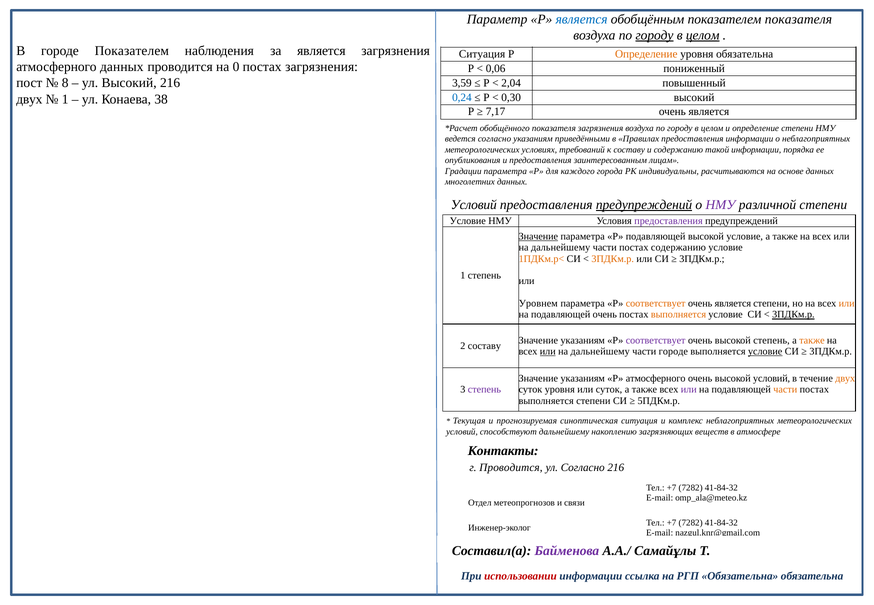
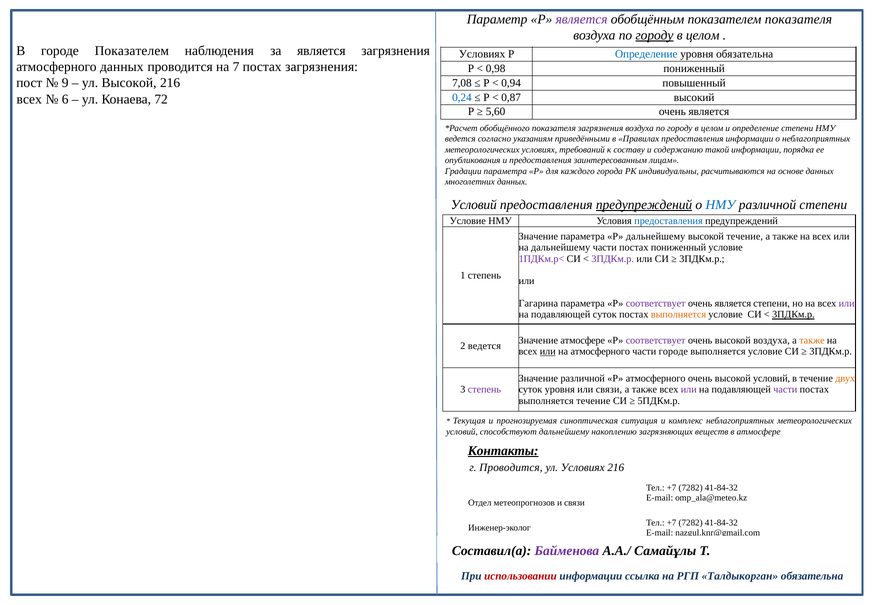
является at (582, 19) colour: blue -> purple
целом at (703, 35) underline: present -> none
Ситуация at (482, 54): Ситуация -> Условиях
Определение at (646, 54) colour: orange -> blue
0: 0 -> 7
0,06: 0,06 -> 0,98
8: 8 -> 9
ул Высокий: Высокий -> Высокой
3,59: 3,59 -> 7,08
2,04: 2,04 -> 0,94
0,30: 0,30 -> 0,87
двух at (29, 99): двух -> всех
1 at (65, 99): 1 -> 6
38: 38 -> 72
7,17: 7,17 -> 5,60
НМУ at (720, 205) colour: purple -> blue
предоставления at (669, 221) colour: purple -> blue
Значение at (538, 236) underline: present -> none
Р подавляющей: подавляющей -> дальнейшему
высокой условие: условие -> течение
постах содержанию: содержанию -> пониженный
1ПДКм.р< colour: orange -> purple
3ПДКм.р at (613, 259) colour: orange -> purple
Уровнем: Уровнем -> Гагарина
соответствует at (656, 304) colour: orange -> purple
или at (847, 304) colour: orange -> purple
подавляющей очень: очень -> суток
указаниям at (583, 340): указаниям -> атмосфере
высокой степень: степень -> воздуха
2 составу: составу -> ведется
дальнейшему at (600, 352): дальнейшему -> атмосферного
условие at (765, 352) underline: present -> none
указаниям at (583, 379): указаниям -> различной
или суток: суток -> связи
части at (785, 390) colour: orange -> purple
выполняется степени: степени -> течение
Контакты underline: none -> present
ул Согласно: Согласно -> Условиях
РГП Обязательна: Обязательна -> Талдыкорган
